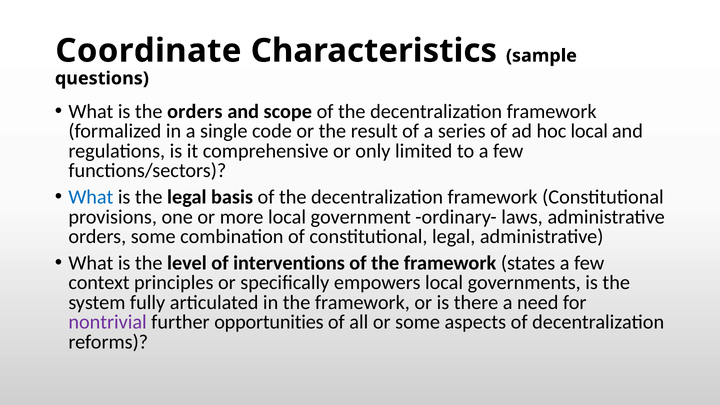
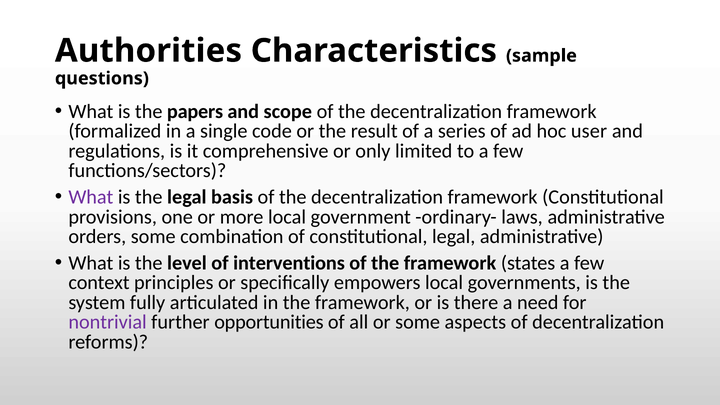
Coordinate: Coordinate -> Authorities
the orders: orders -> papers
hoc local: local -> user
What at (91, 197) colour: blue -> purple
